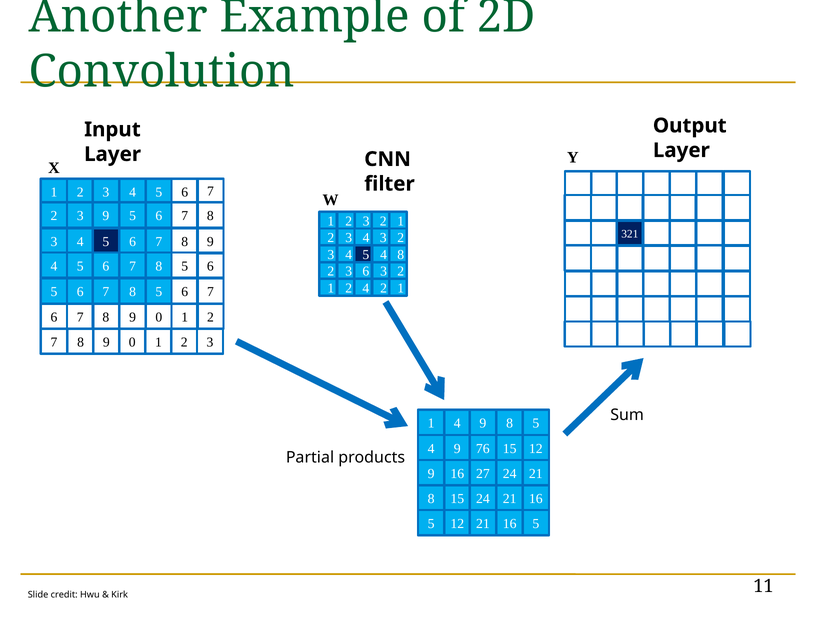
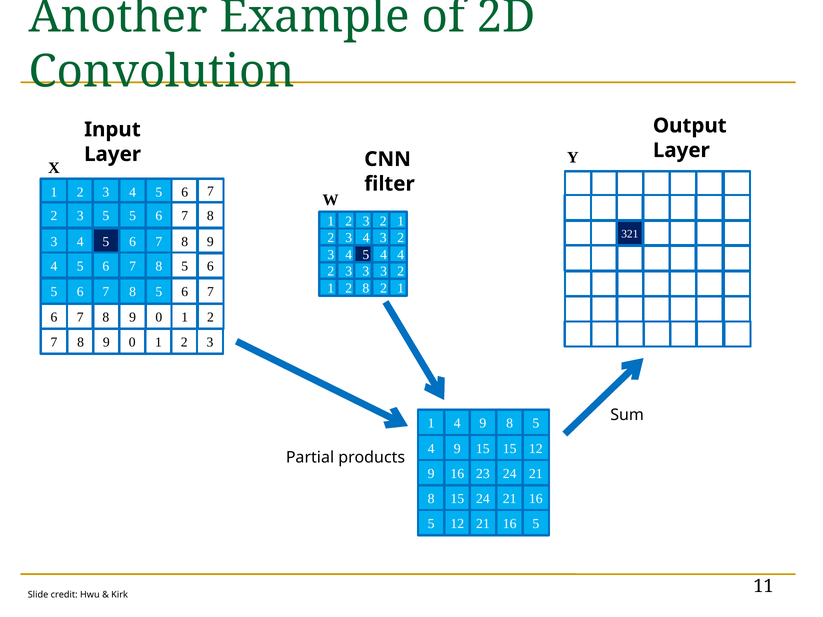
3 9: 9 -> 5
4 8: 8 -> 4
2 3 6: 6 -> 3
2 4: 4 -> 8
9 76: 76 -> 15
27: 27 -> 23
